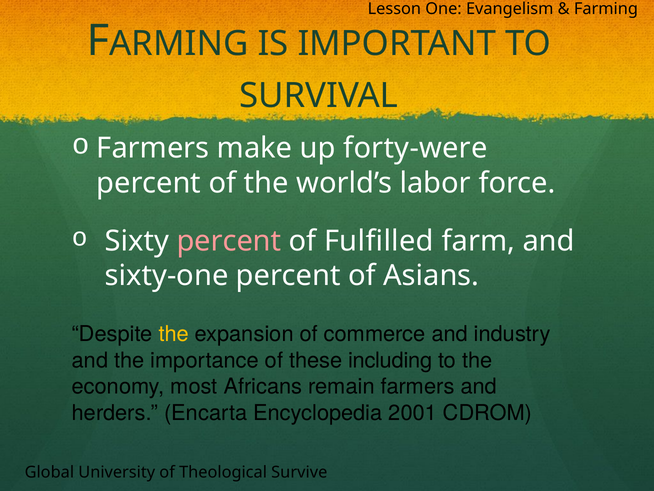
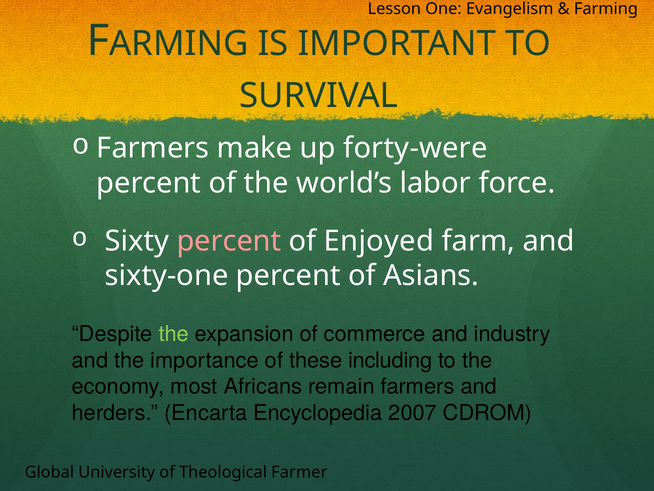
Fulfilled: Fulfilled -> Enjoyed
the at (174, 334) colour: yellow -> light green
2001: 2001 -> 2007
Survive: Survive -> Farmer
